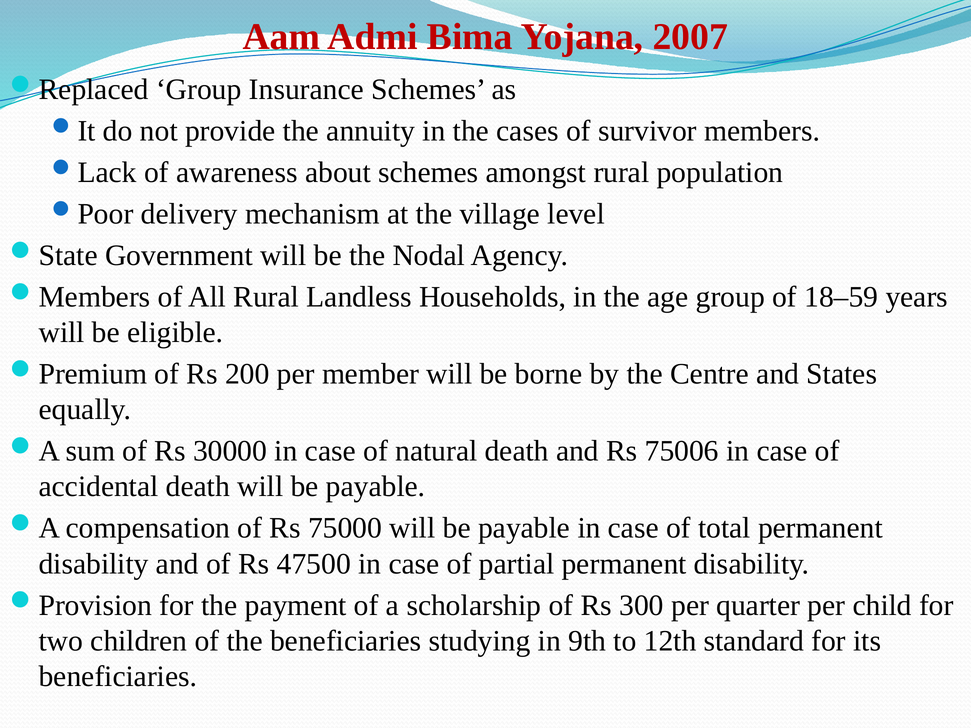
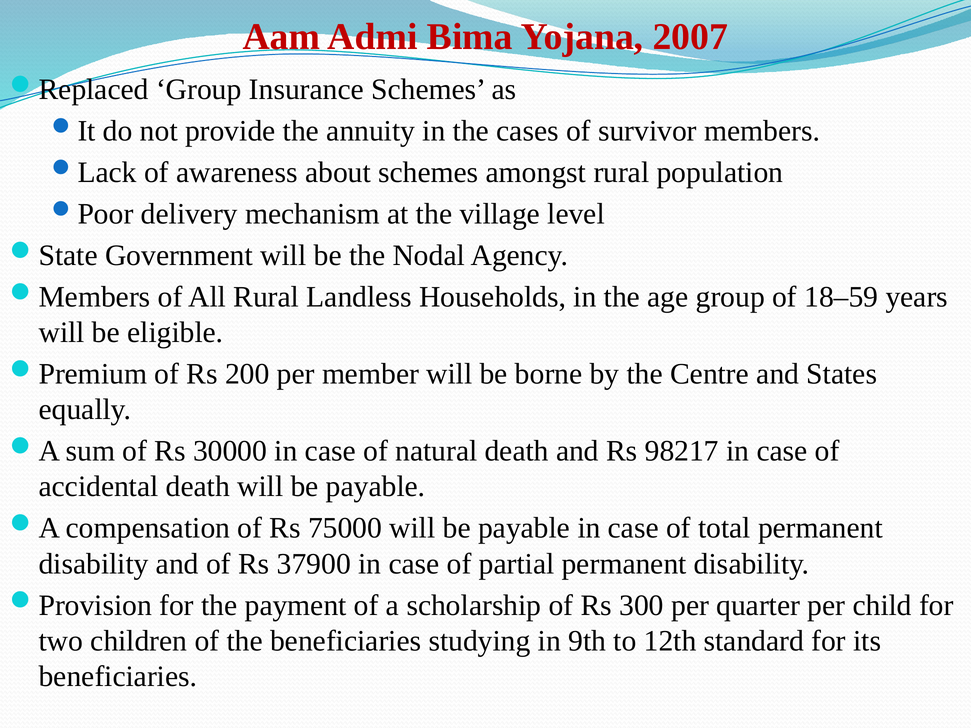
75006: 75006 -> 98217
47500: 47500 -> 37900
